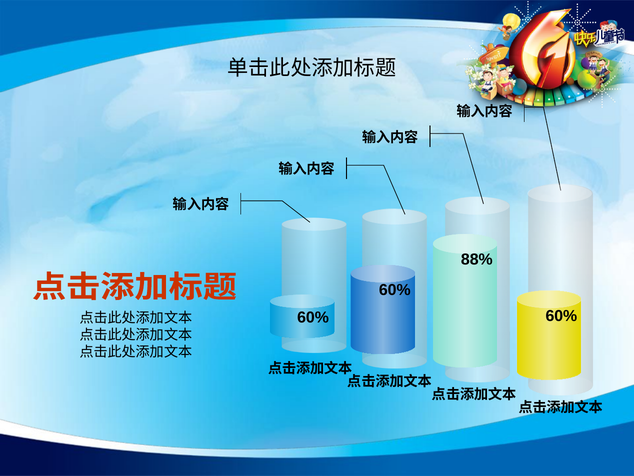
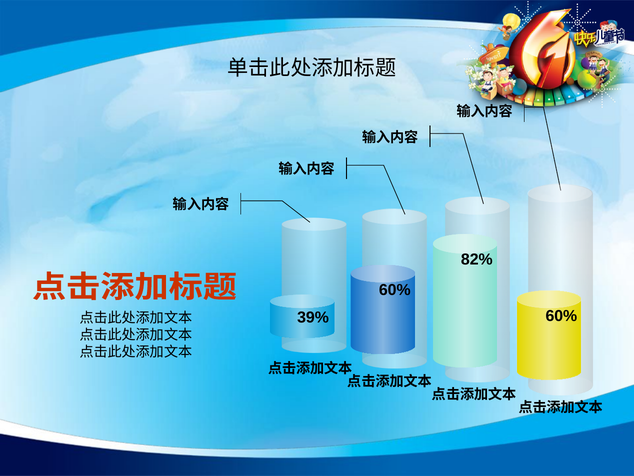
88%: 88% -> 82%
60% at (313, 317): 60% -> 39%
